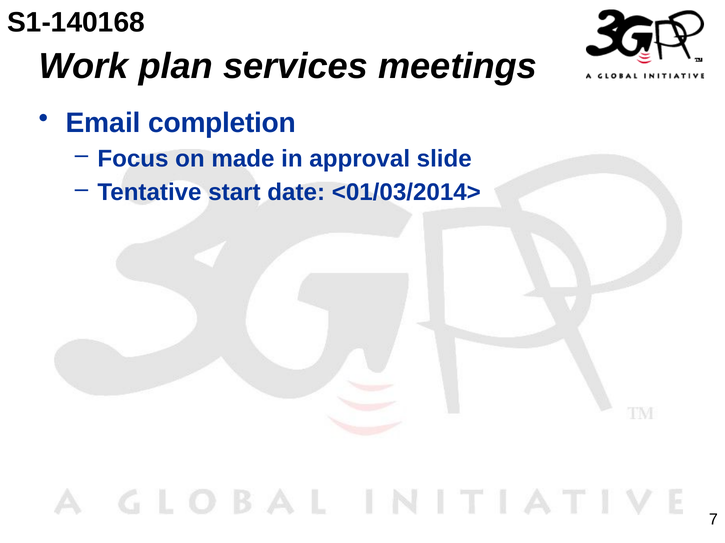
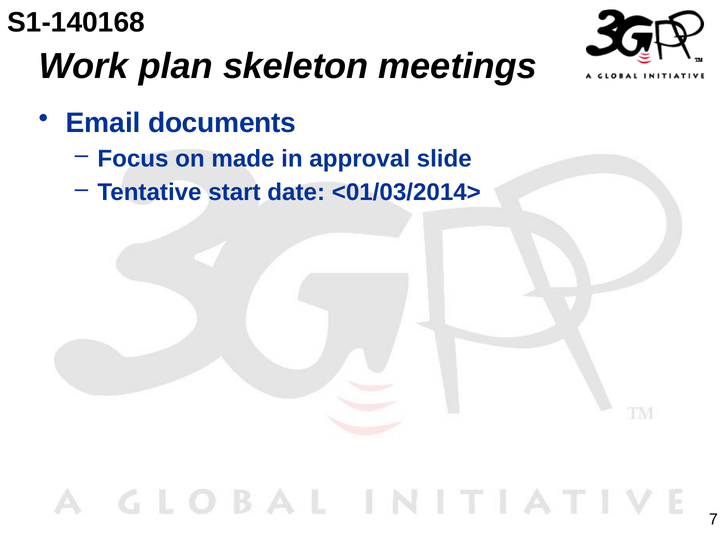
services: services -> skeleton
completion: completion -> documents
